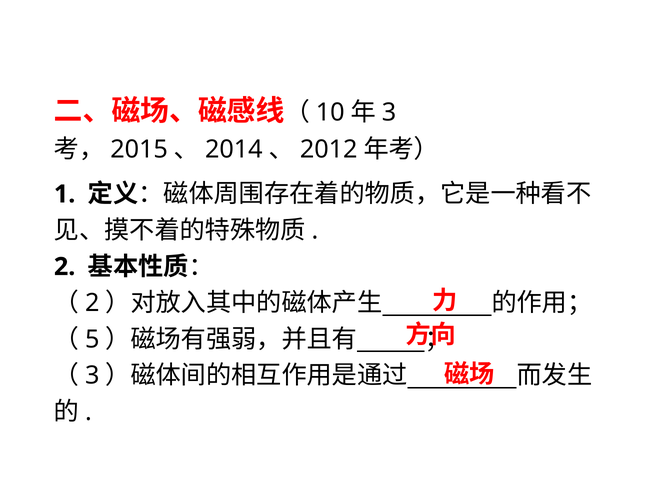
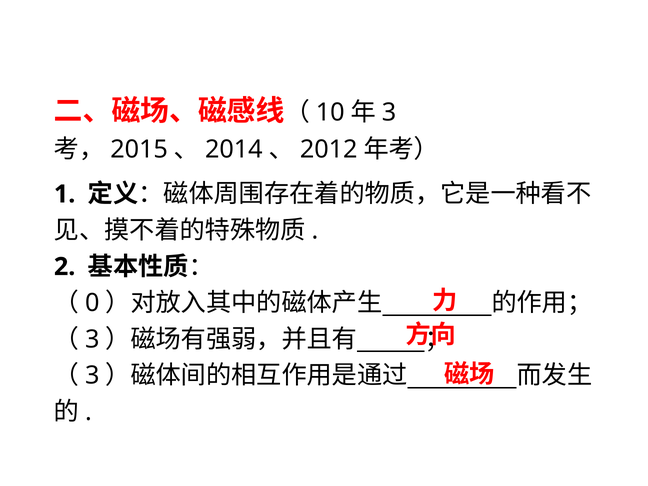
2 at (92, 303): 2 -> 0
5 at (92, 339): 5 -> 3
